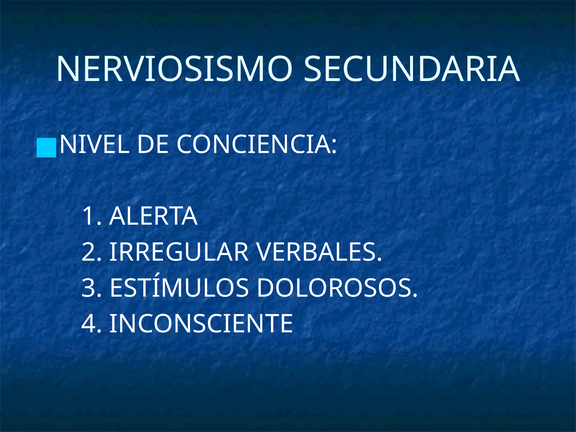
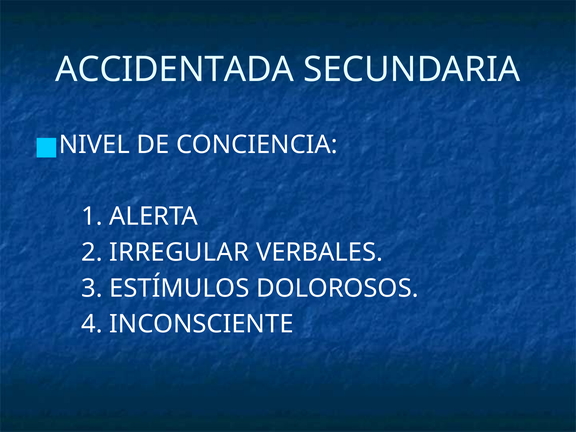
NERVIOSISMO: NERVIOSISMO -> ACCIDENTADA
